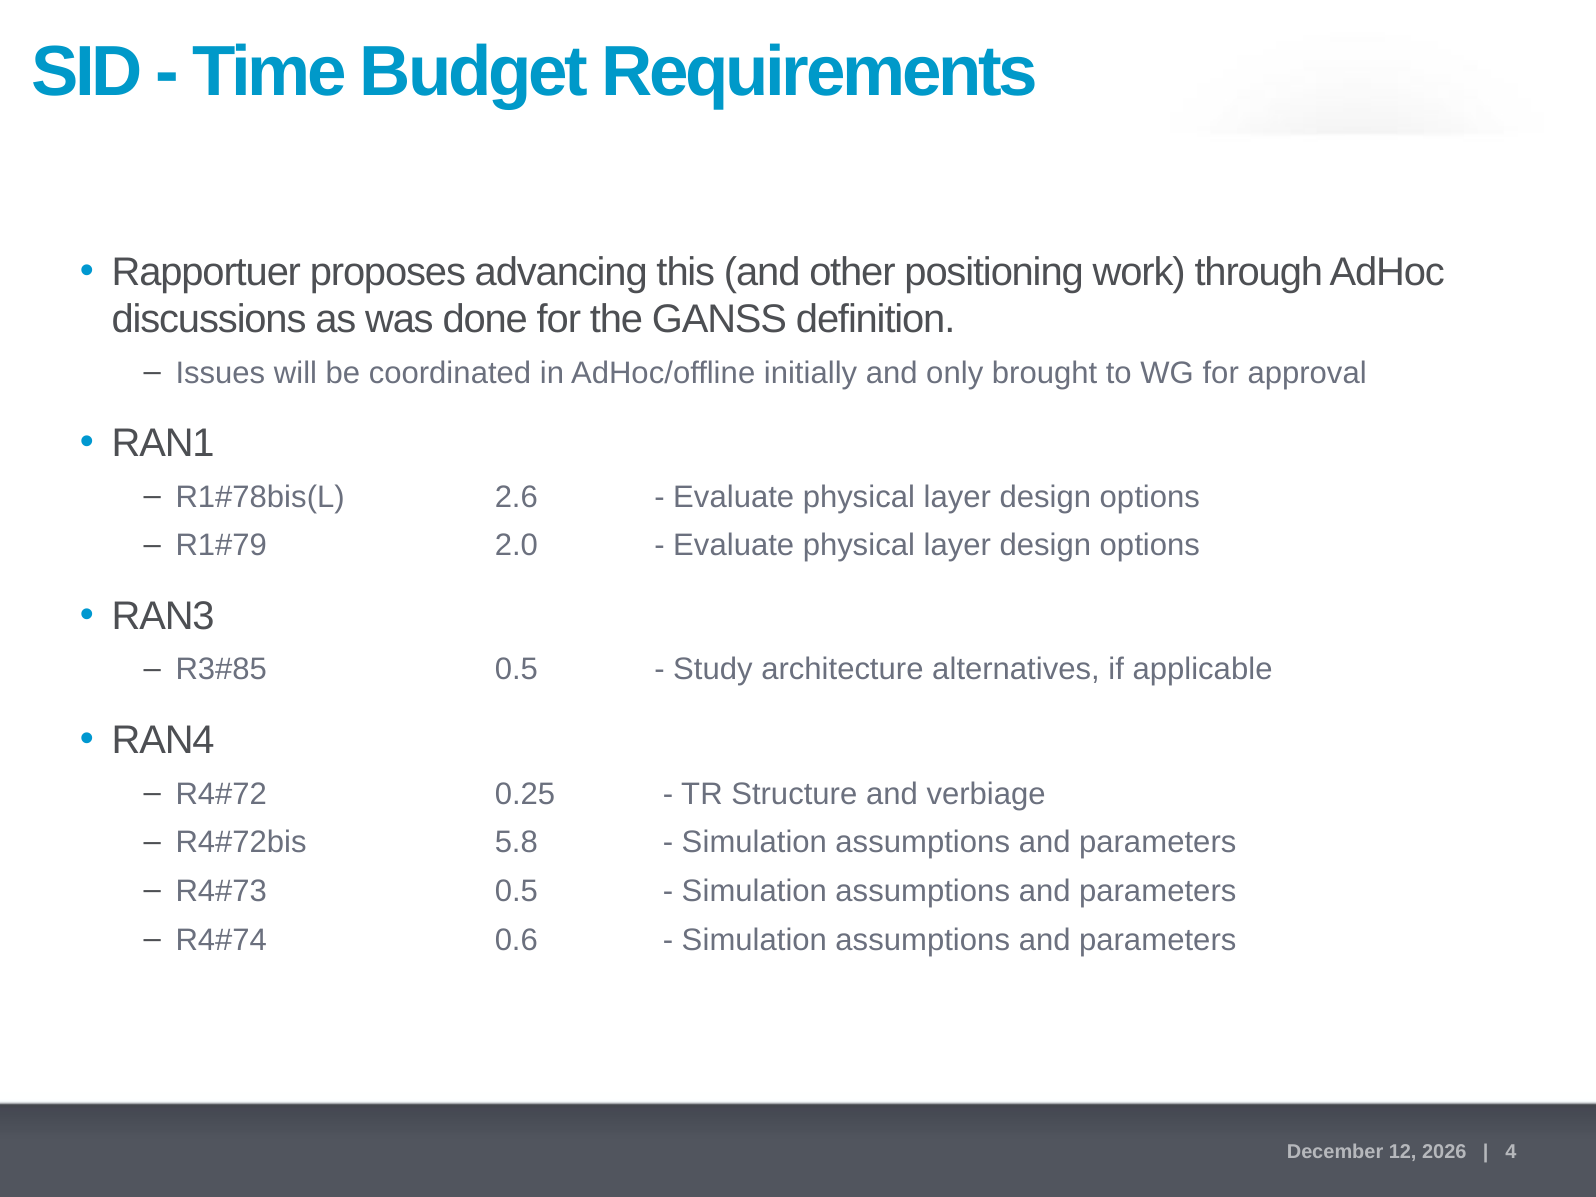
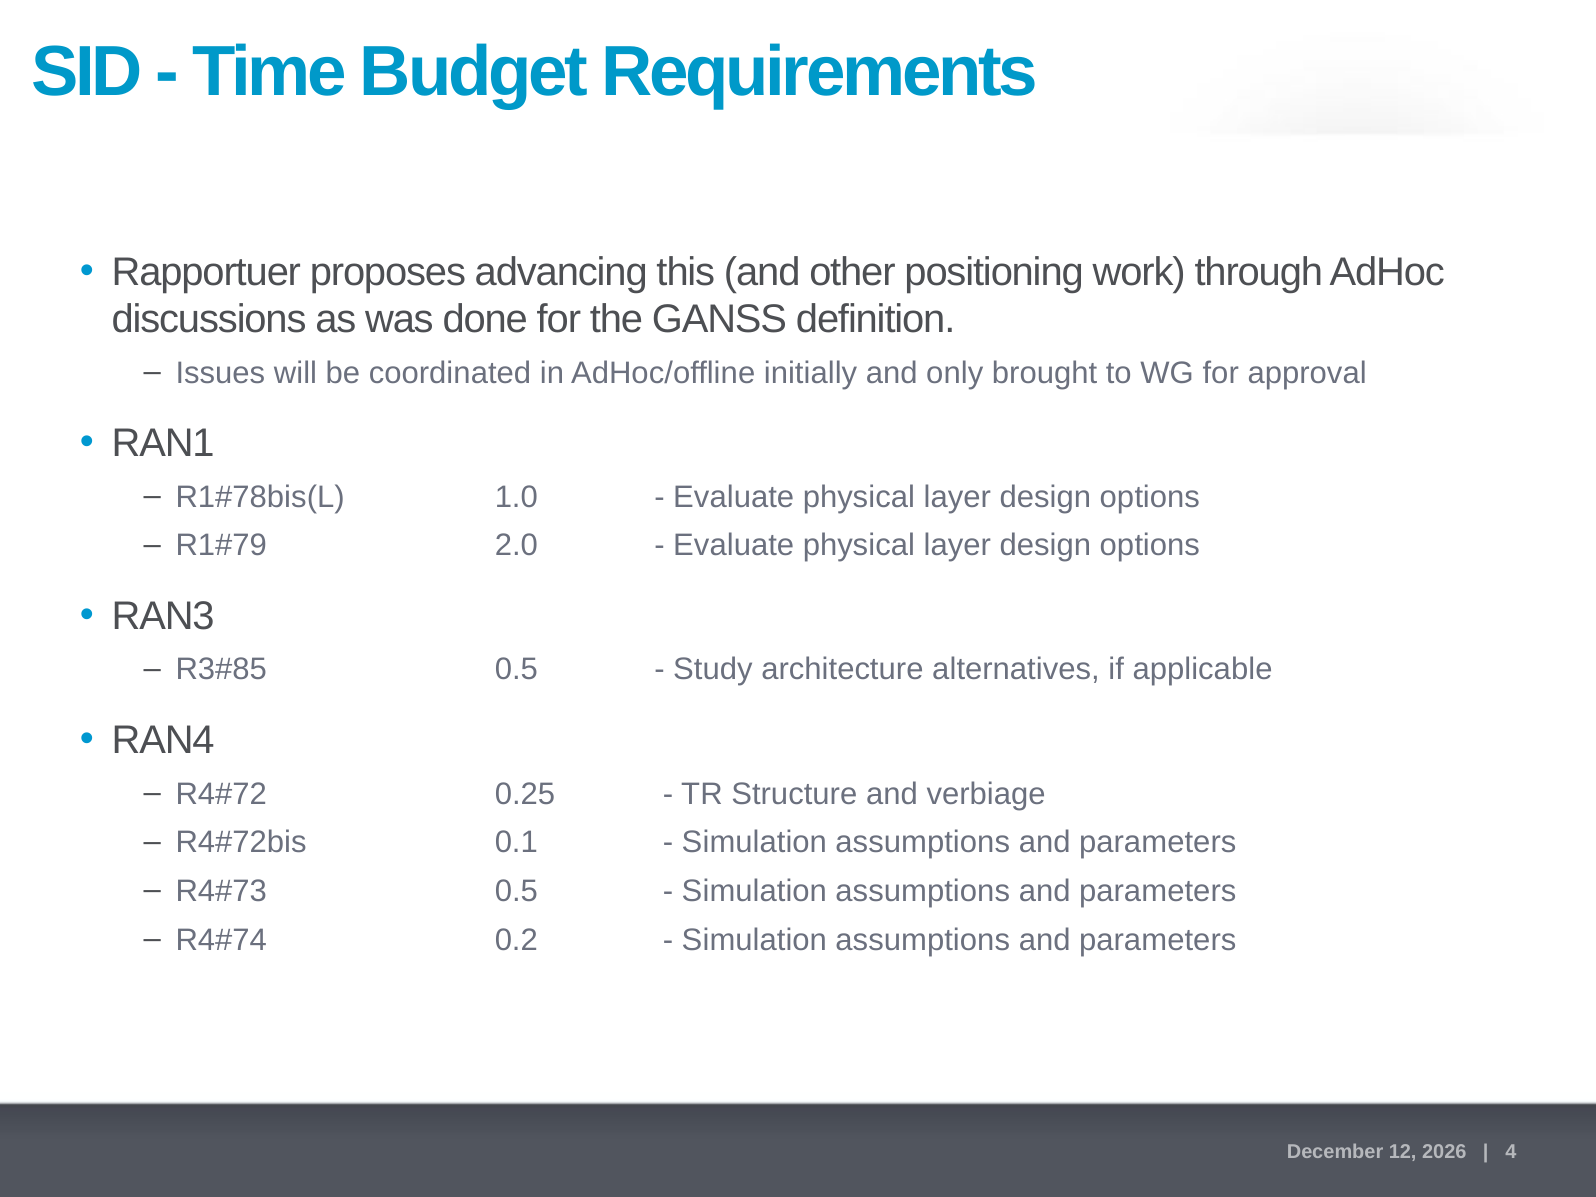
2.6: 2.6 -> 1.0
5.8: 5.8 -> 0.1
0.6: 0.6 -> 0.2
